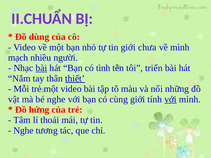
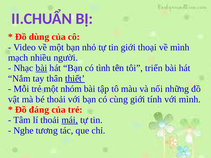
chưa: chưa -> thoại
một video: video -> nhóm
bé nghe: nghe -> thoải
với at (170, 99) underline: present -> none
hứng: hứng -> đáng
mái underline: none -> present
